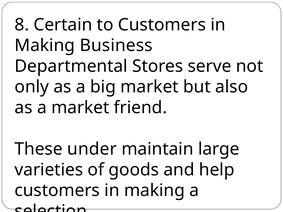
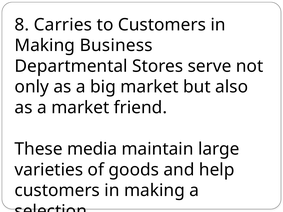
Certain: Certain -> Carries
under: under -> media
